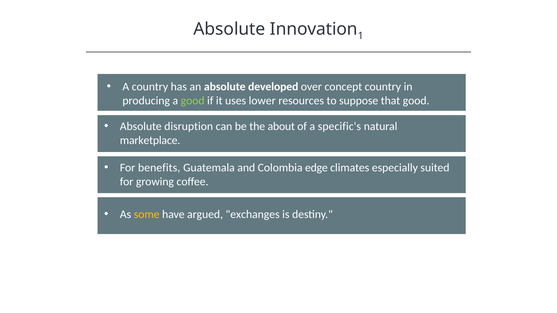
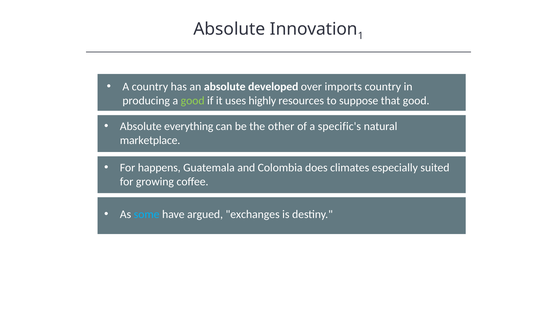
concept: concept -> imports
lower: lower -> highly
disruption: disruption -> everything
about: about -> other
benefits: benefits -> happens
edge: edge -> does
some colour: yellow -> light blue
